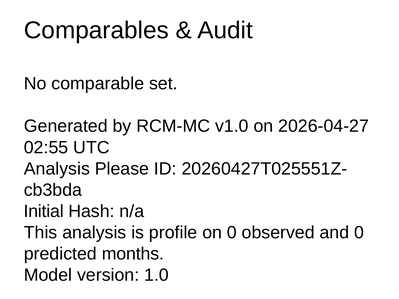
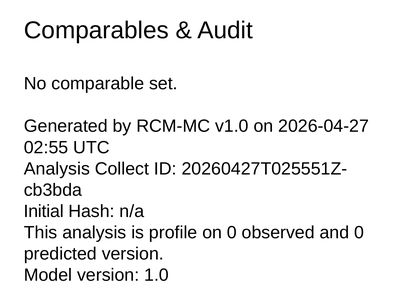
Please: Please -> Collect
predicted months: months -> version
